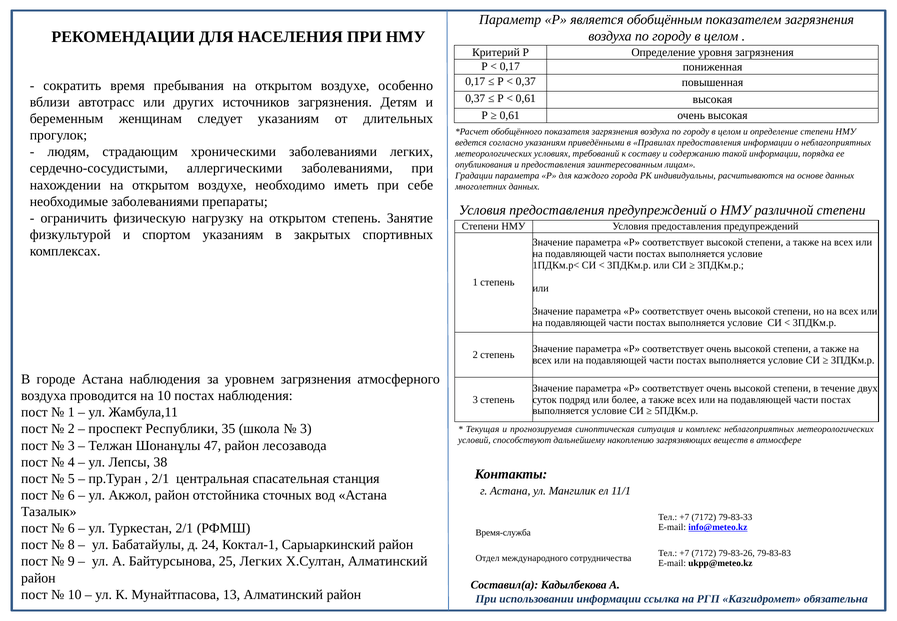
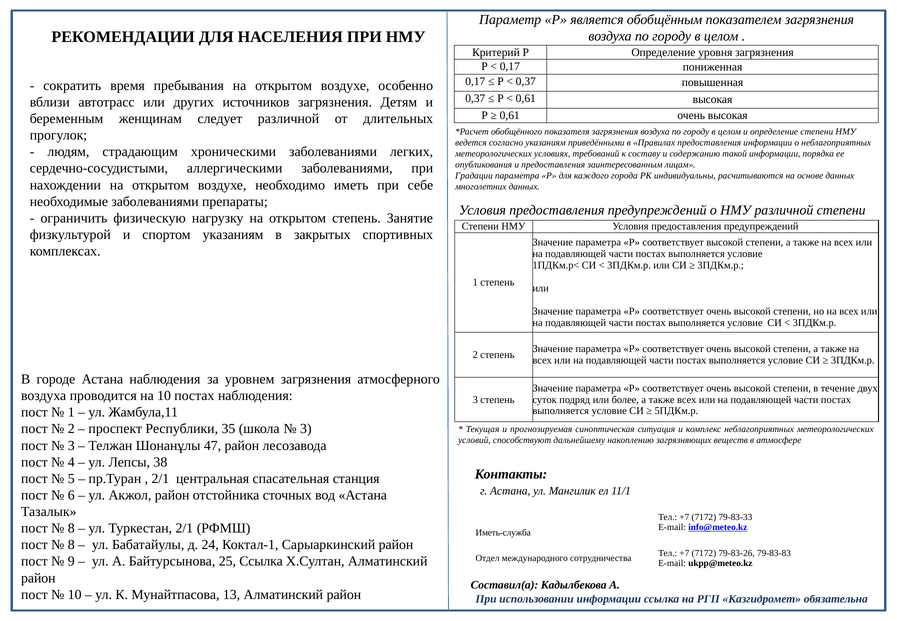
следует указаниям: указаниям -> различной
6 at (71, 528): 6 -> 8
Время-служба: Время-служба -> Иметь-служба
25 Легких: Легких -> Ссылка
